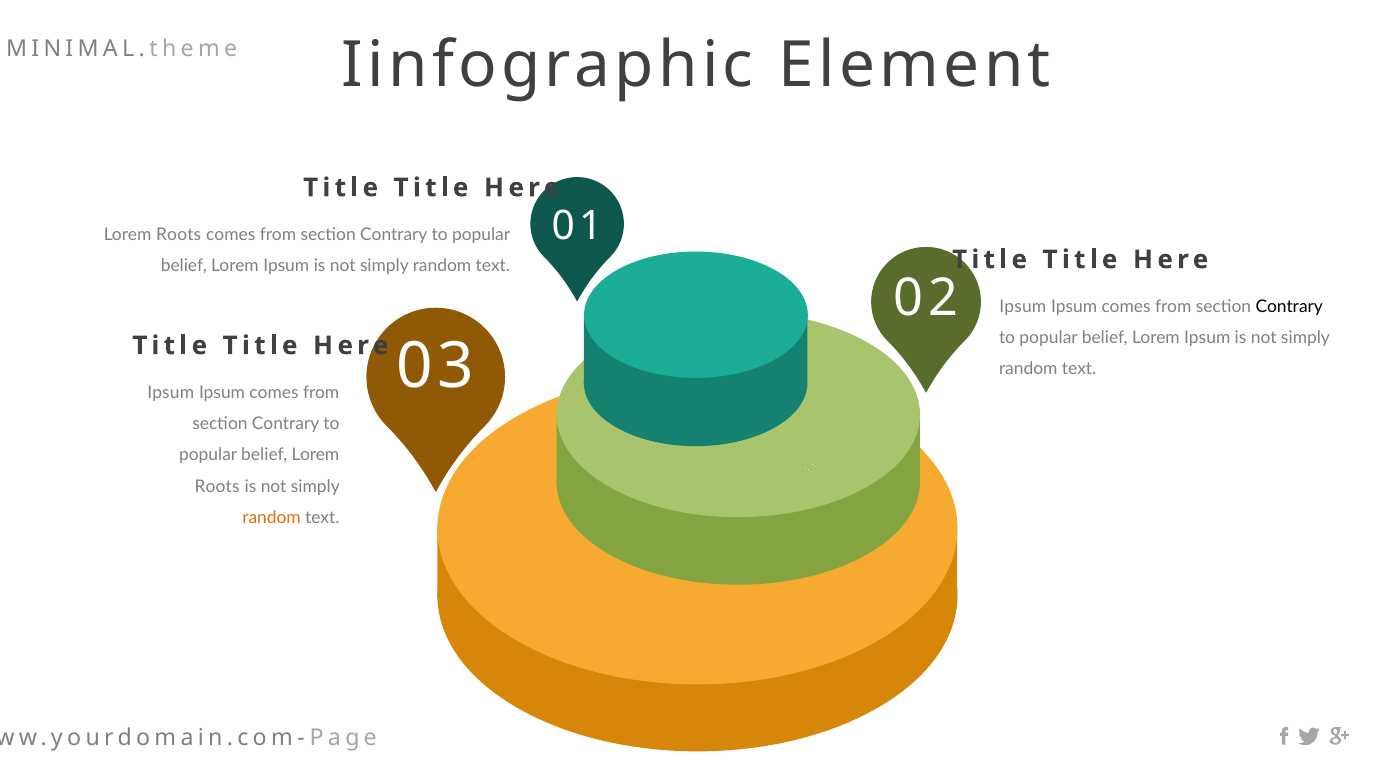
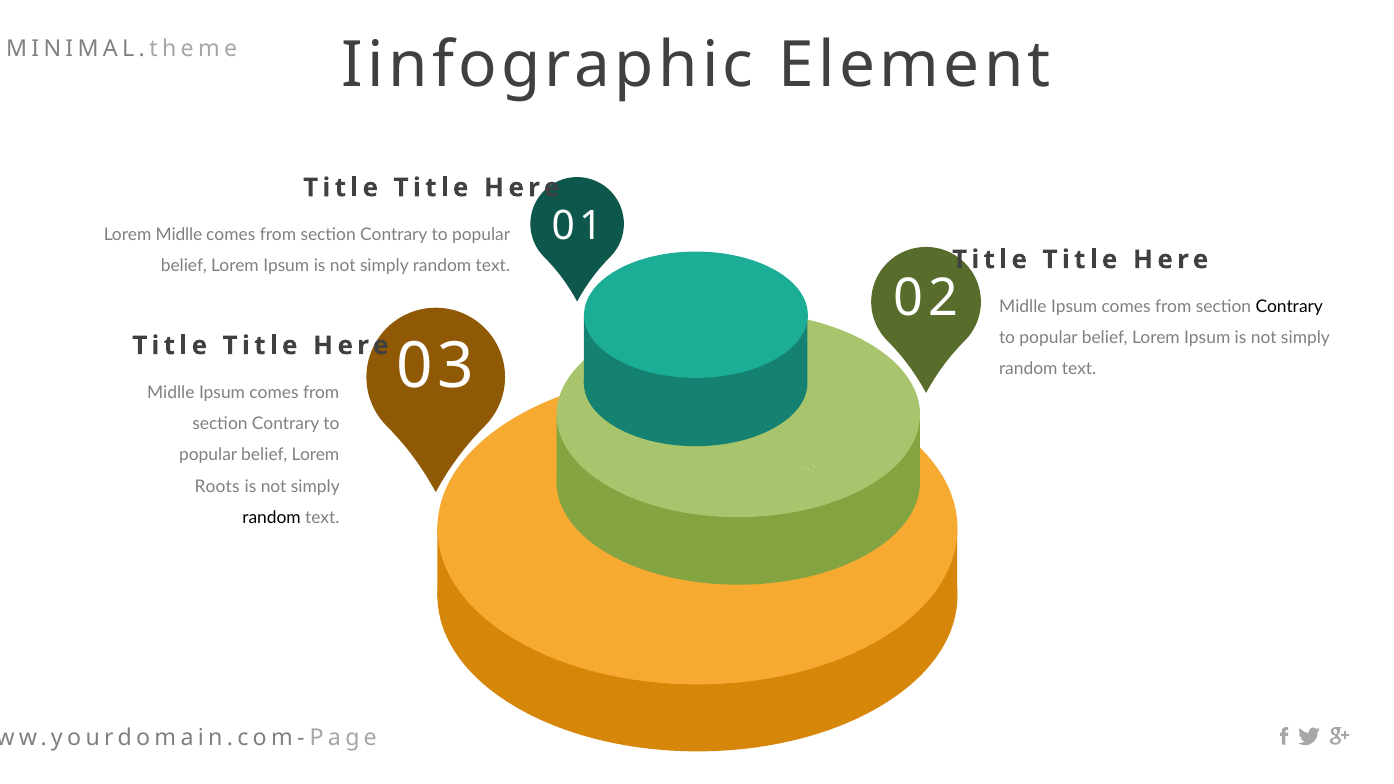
Roots at (179, 235): Roots -> Midlle
Ipsum at (1023, 306): Ipsum -> Midlle
Ipsum at (171, 392): Ipsum -> Midlle
random at (272, 518) colour: orange -> black
